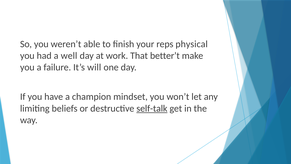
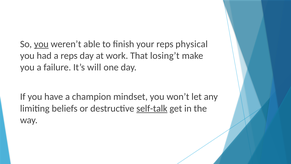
you at (41, 44) underline: none -> present
a well: well -> reps
better’t: better’t -> losing’t
